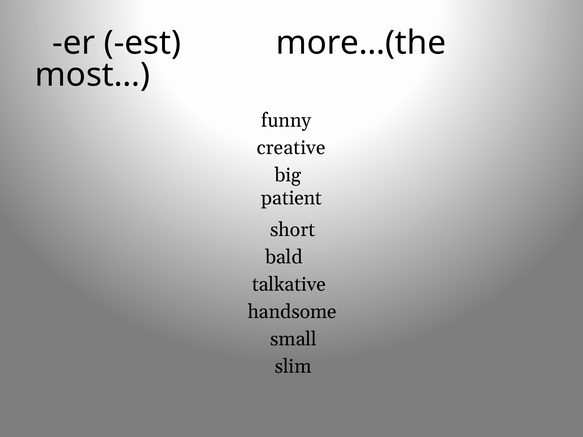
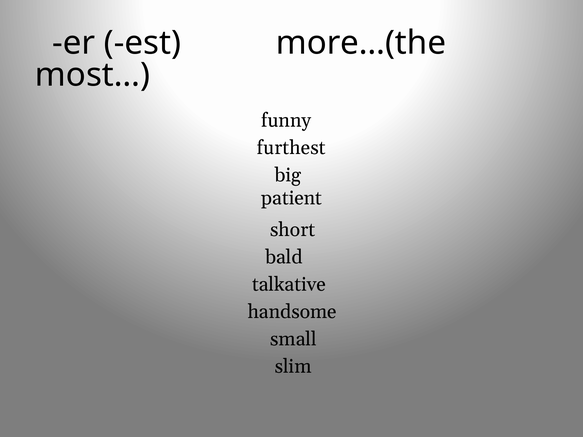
creative: creative -> furthest
